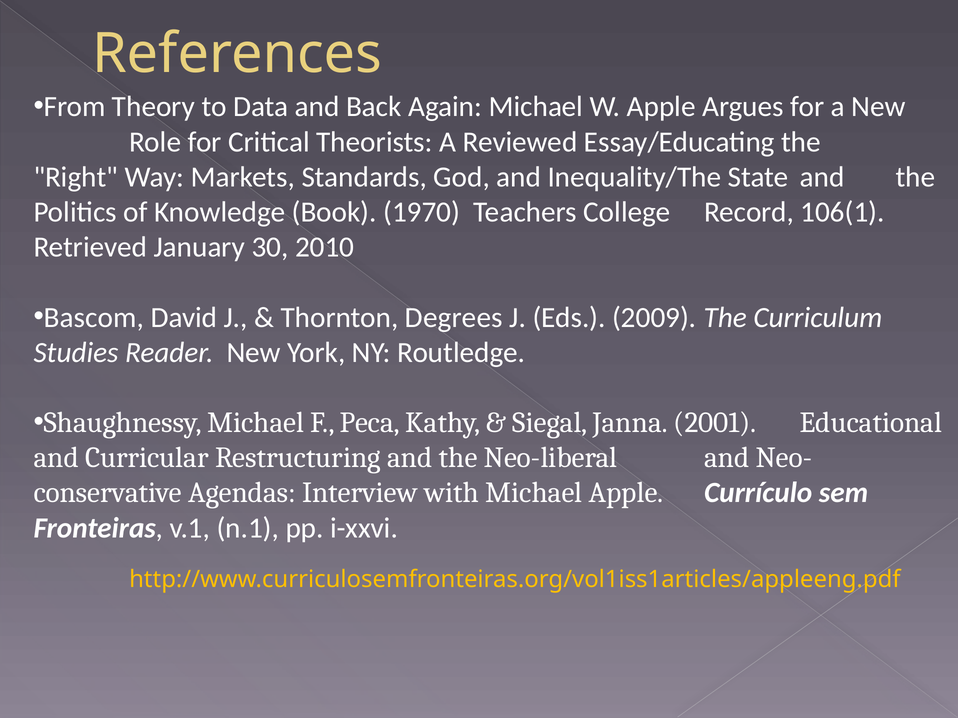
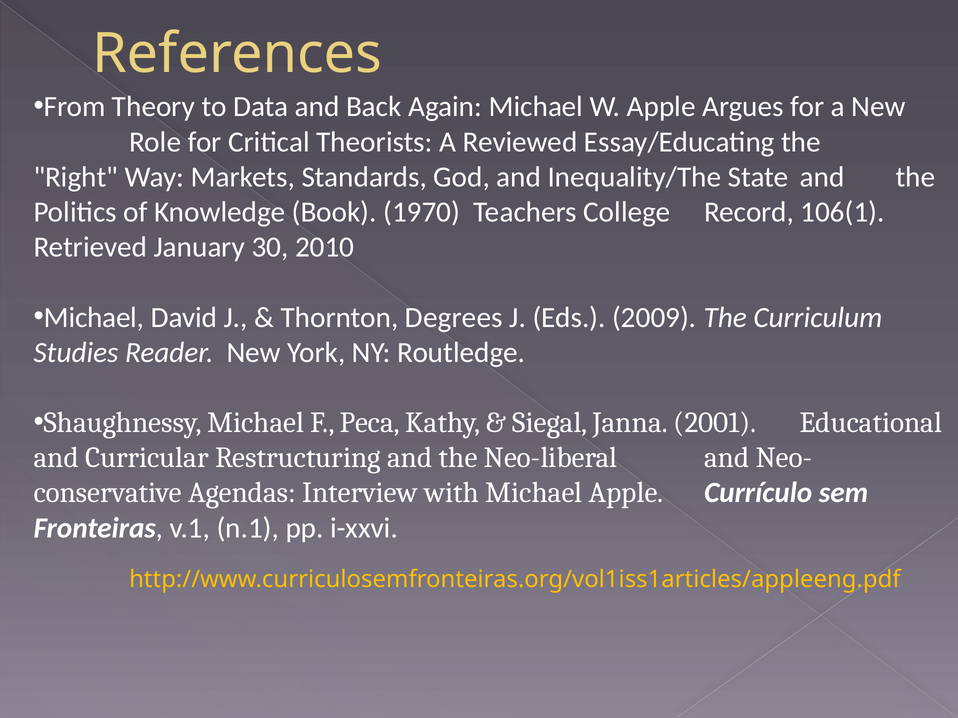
Bascom at (94, 318): Bascom -> Michael
